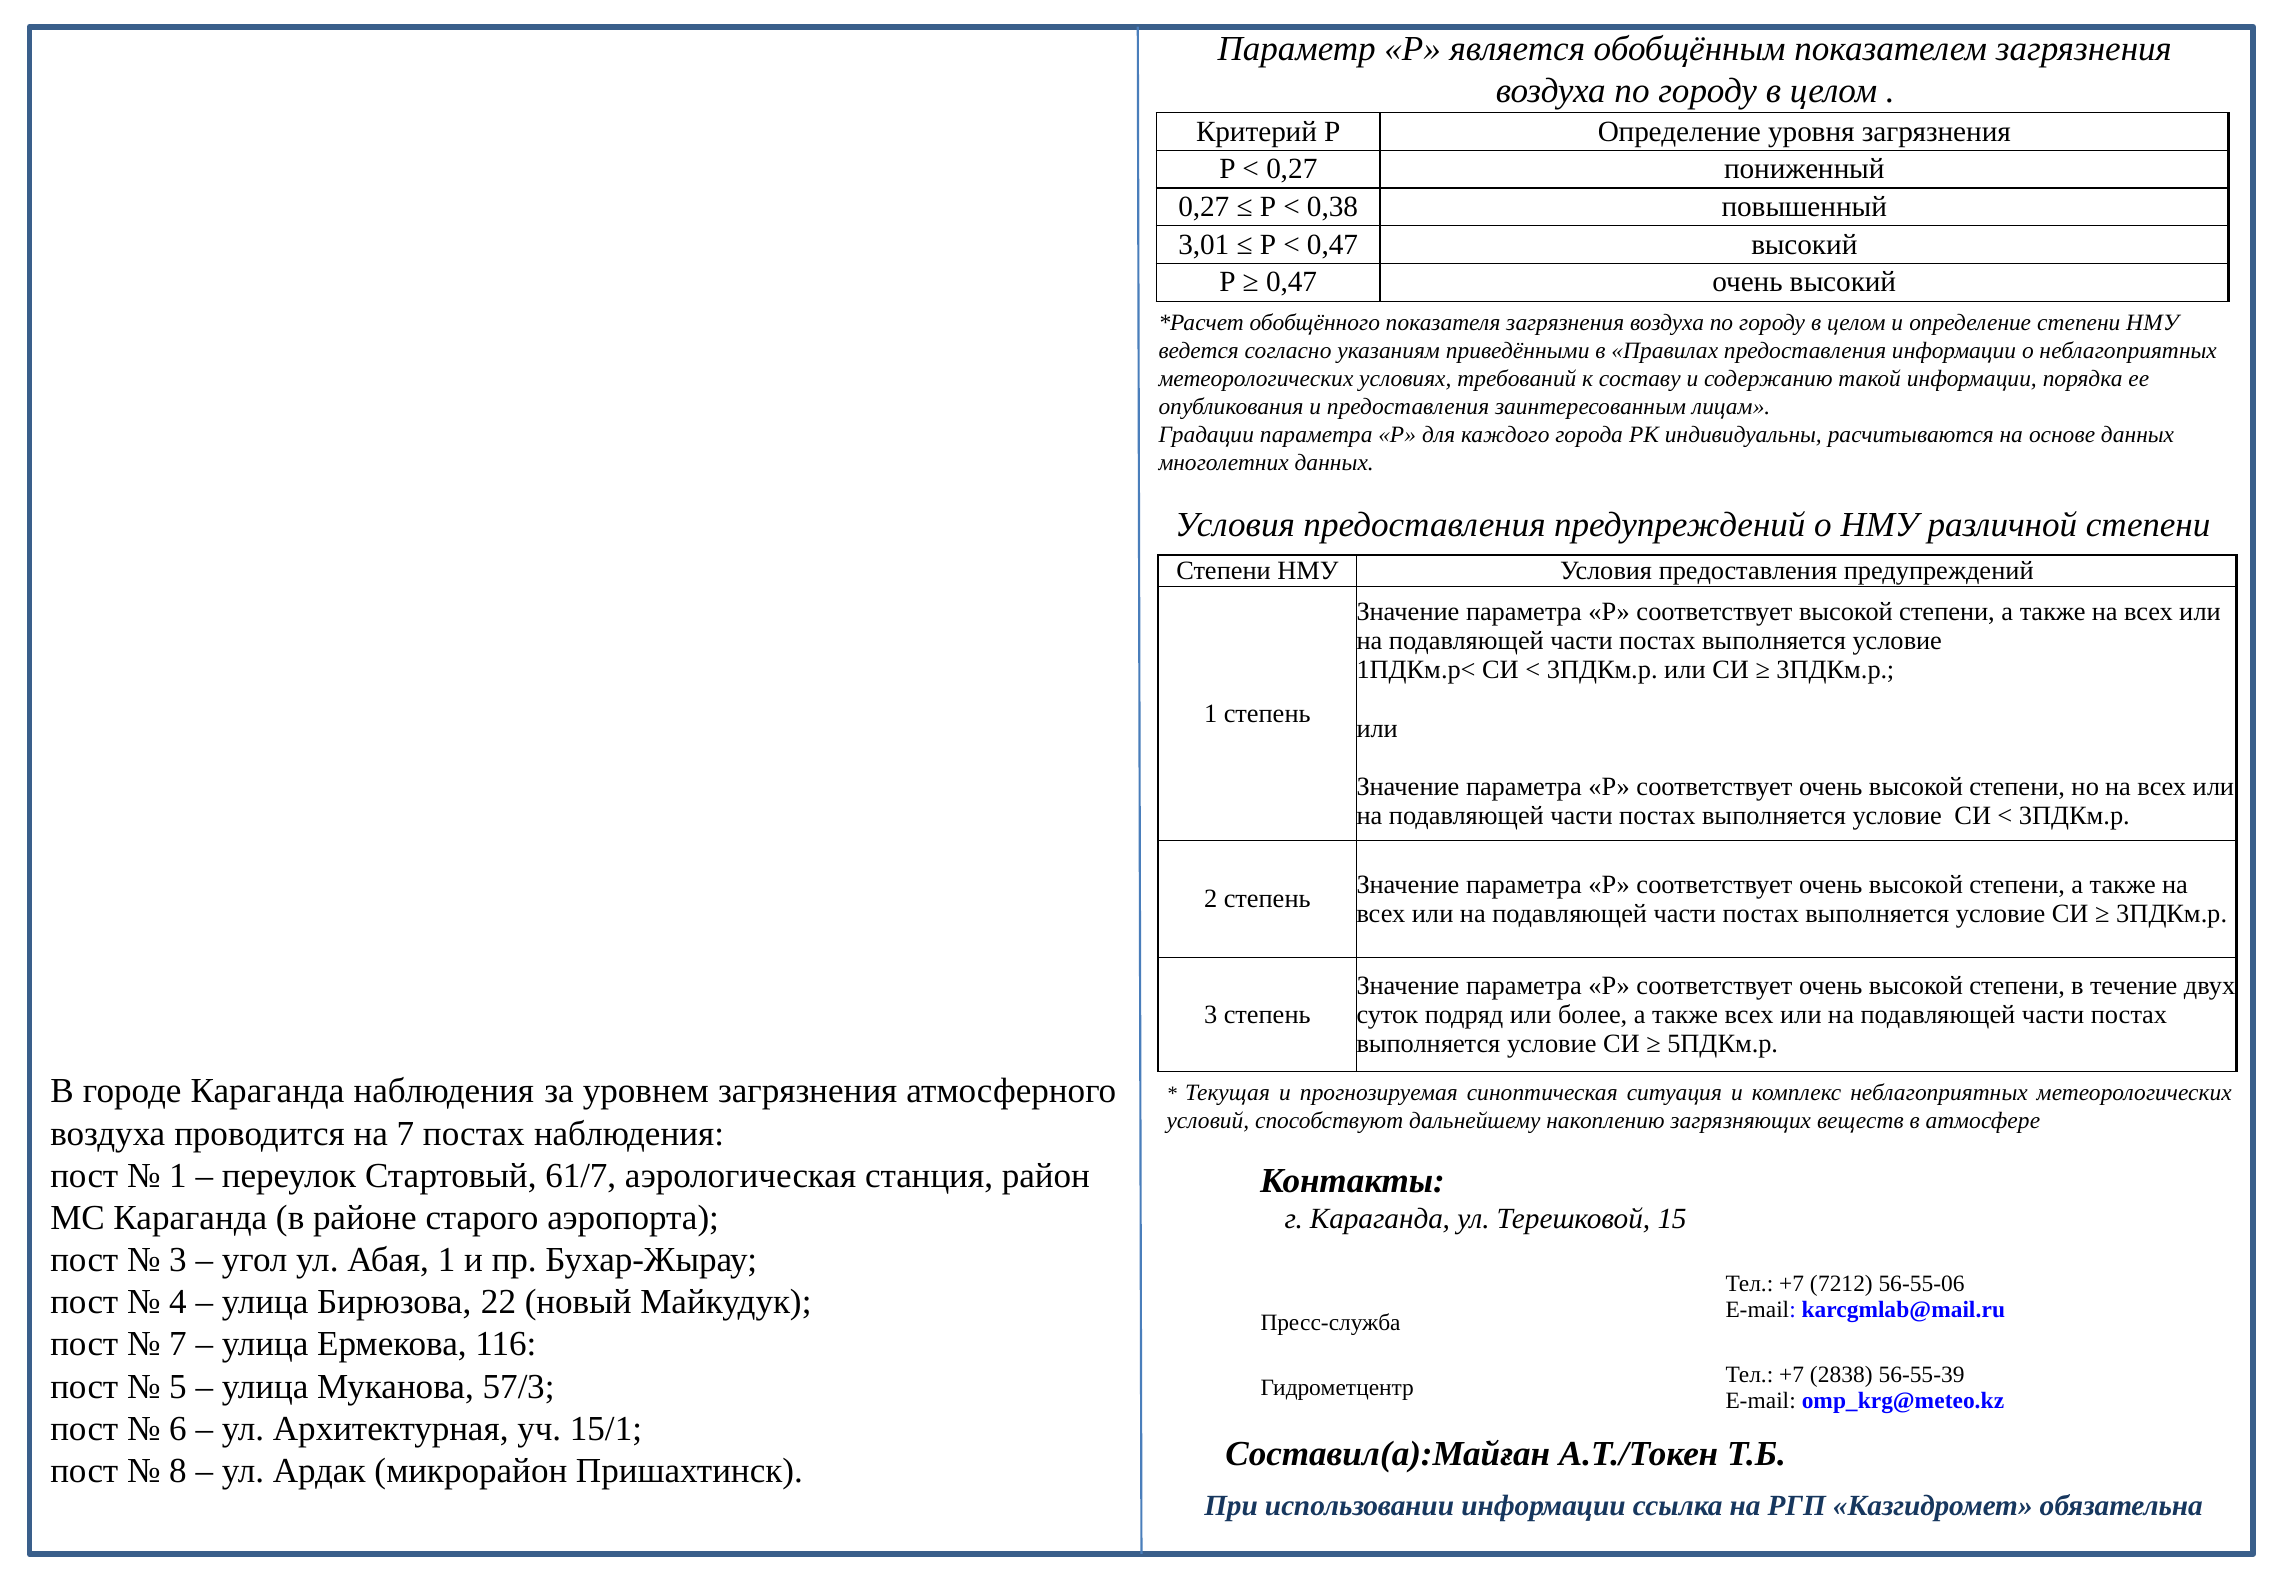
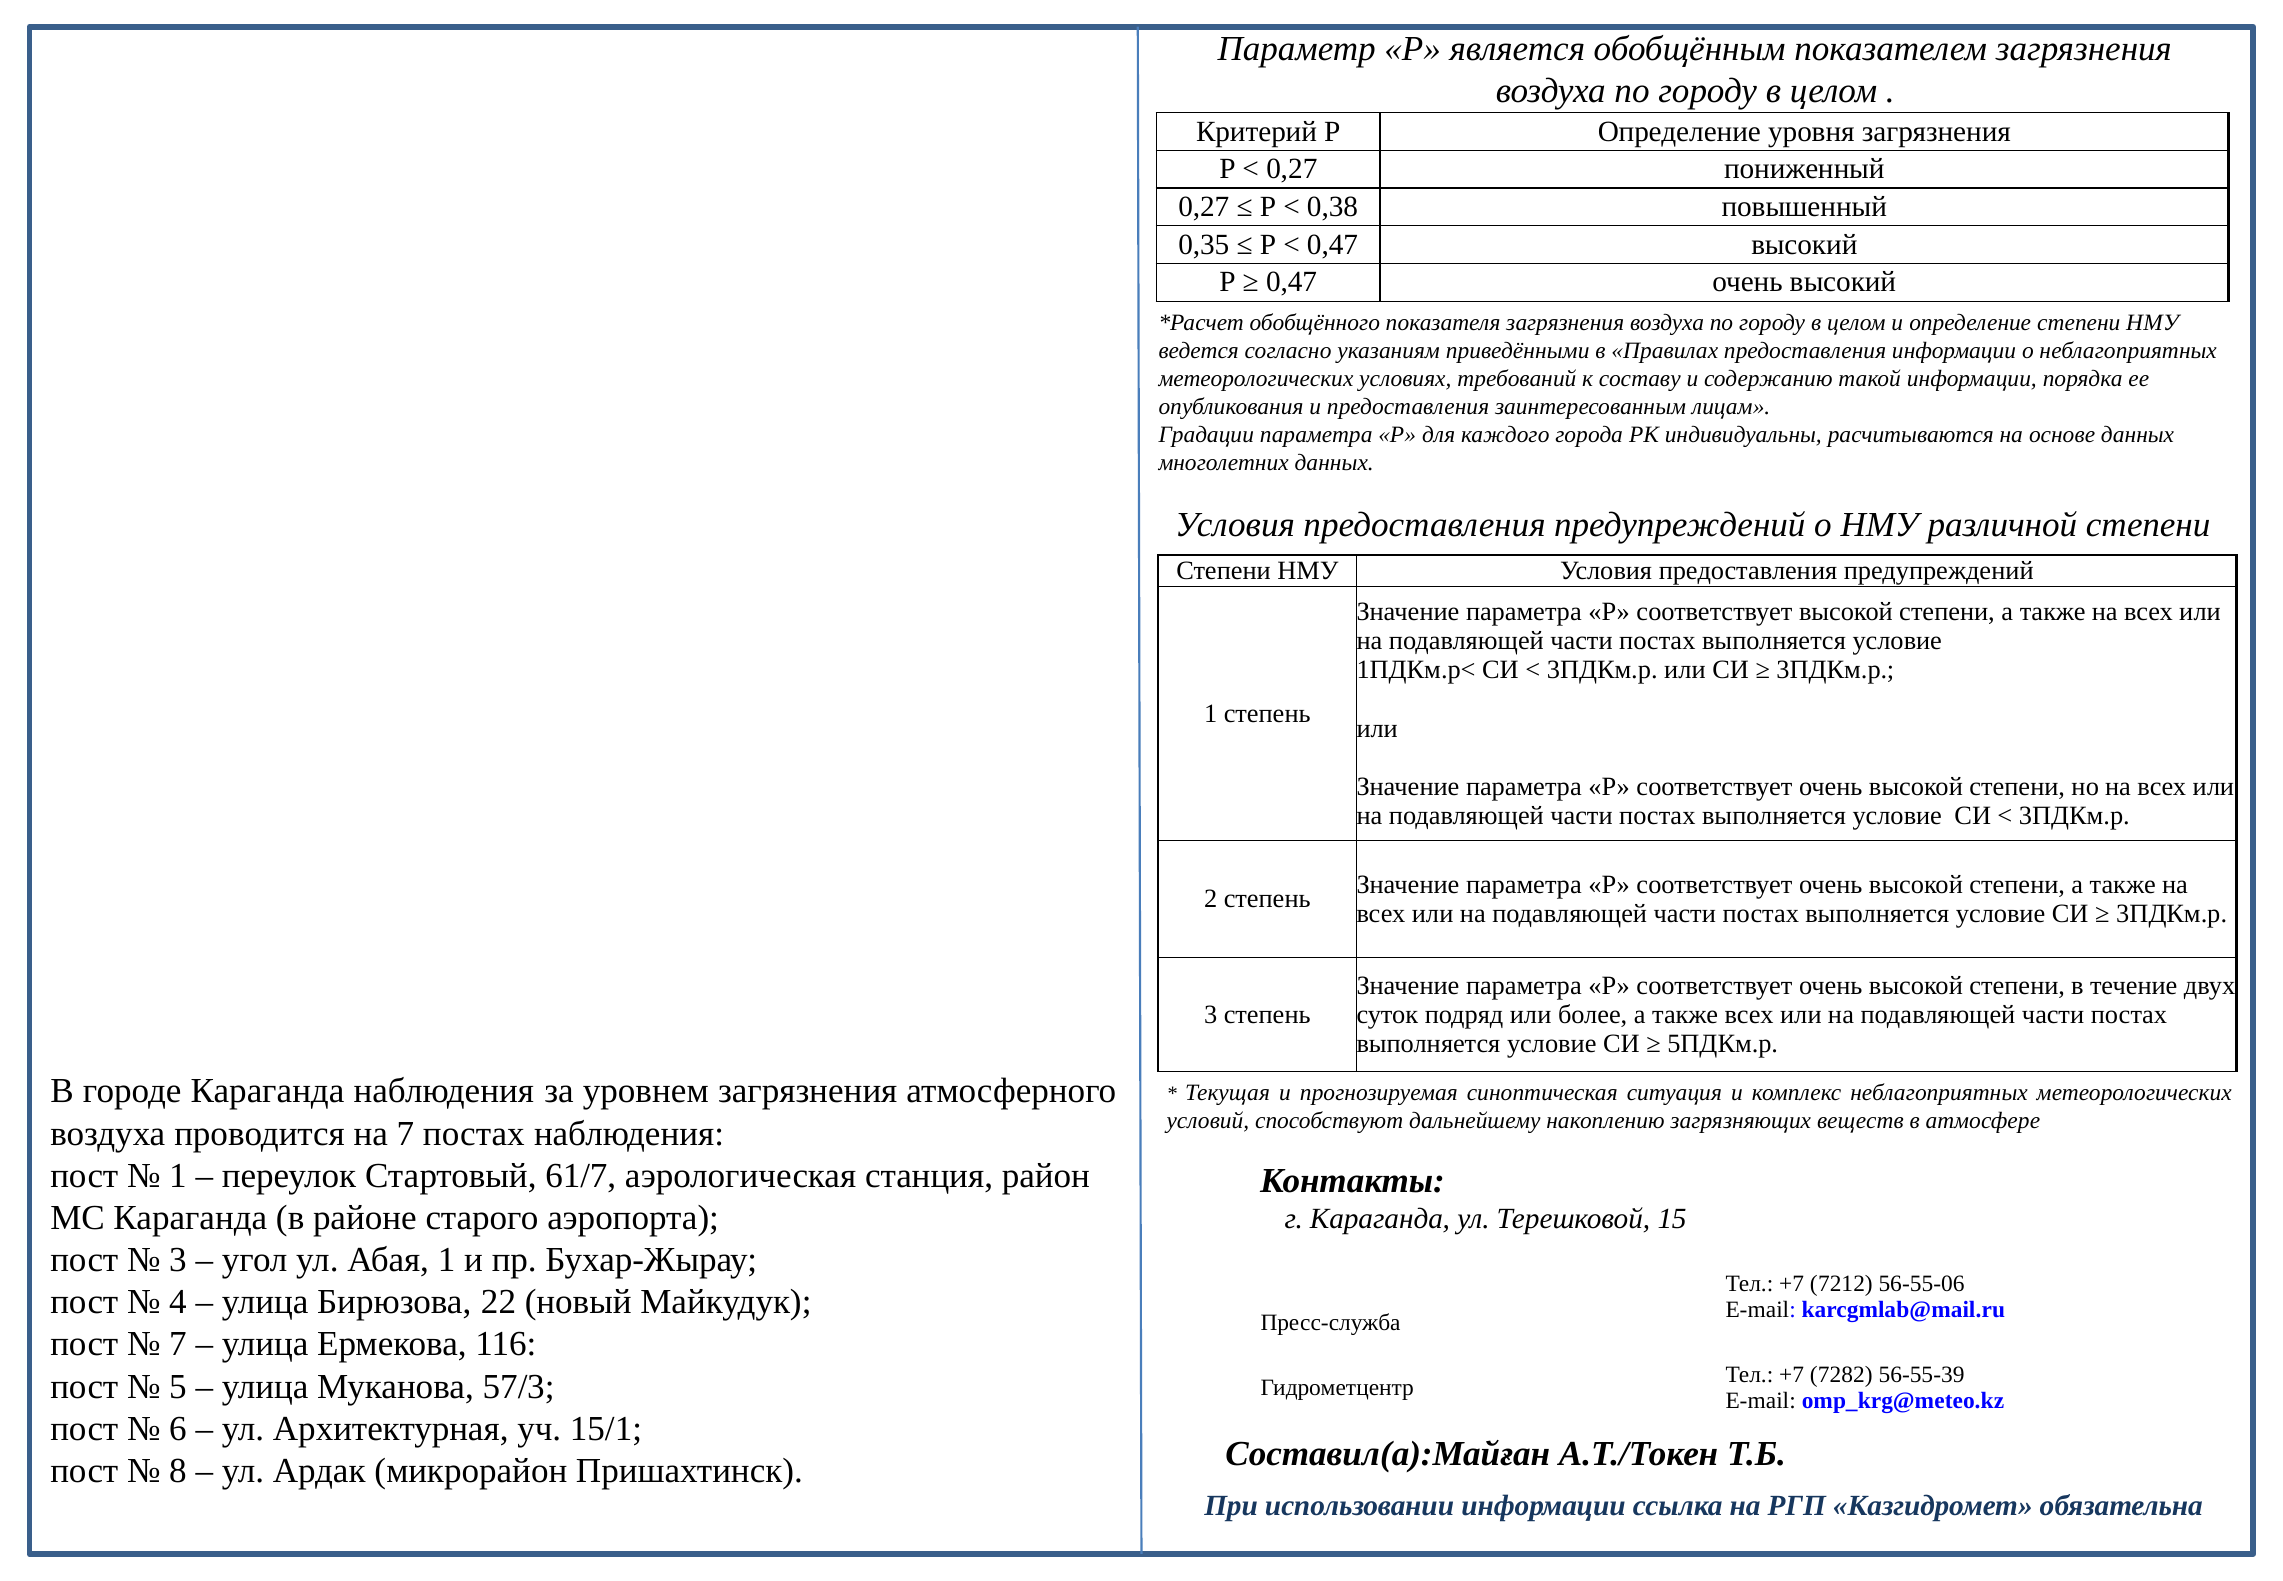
3,01: 3,01 -> 0,35
2838: 2838 -> 7282
